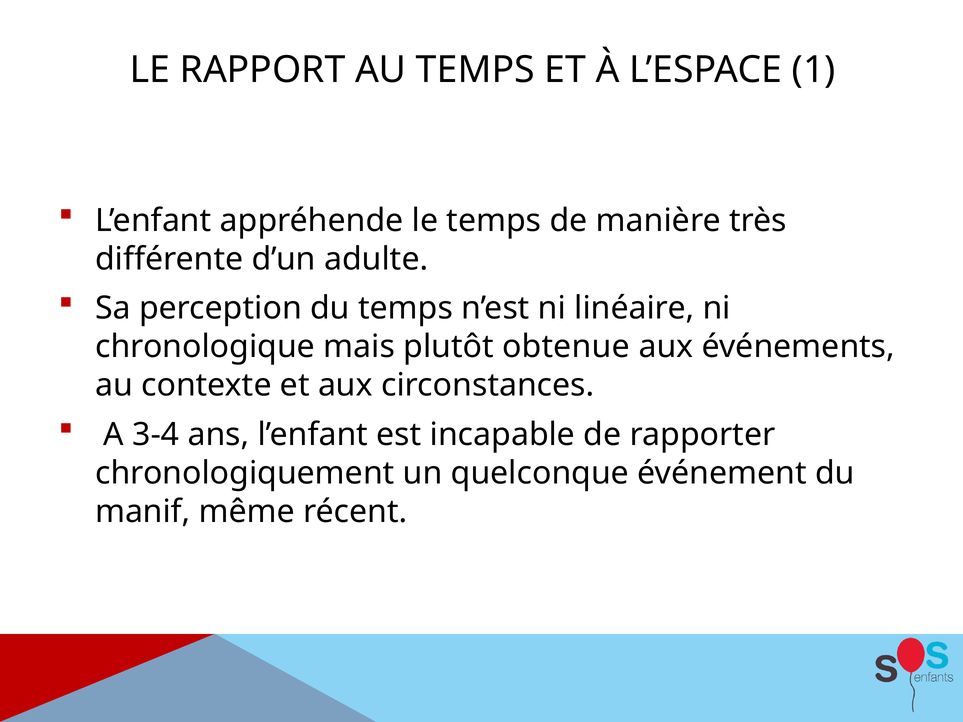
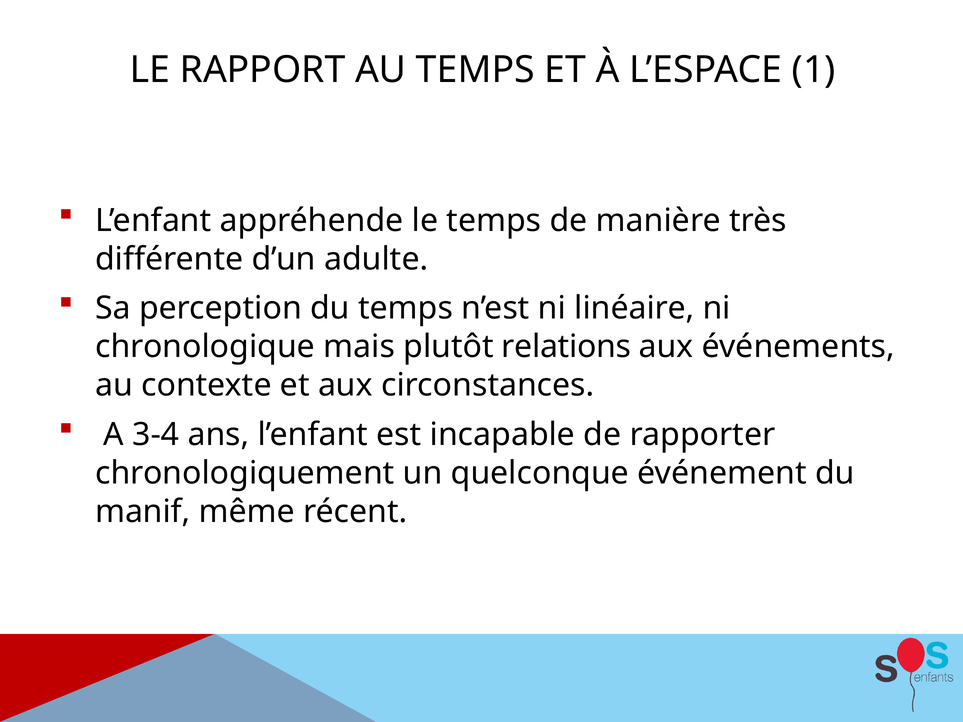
obtenue: obtenue -> relations
